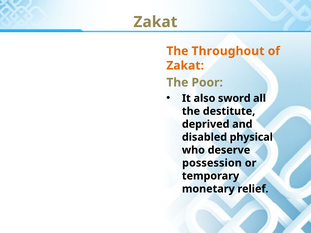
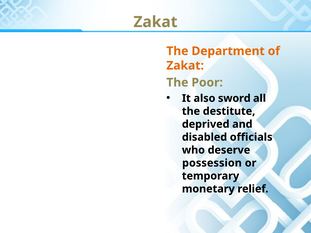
Throughout: Throughout -> Department
physical: physical -> officials
